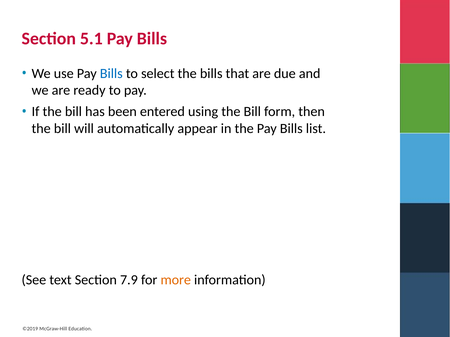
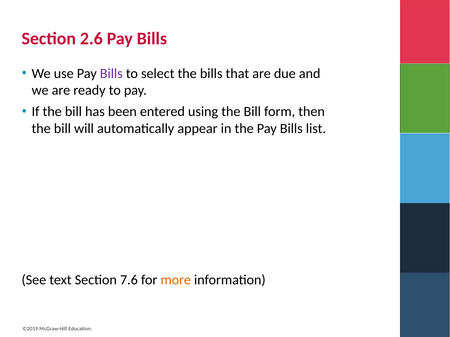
5.1: 5.1 -> 2.6
Bills at (111, 74) colour: blue -> purple
7.9: 7.9 -> 7.6
